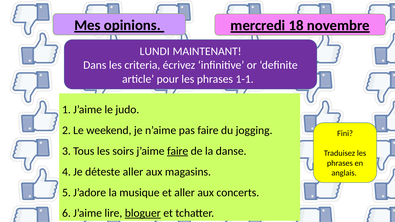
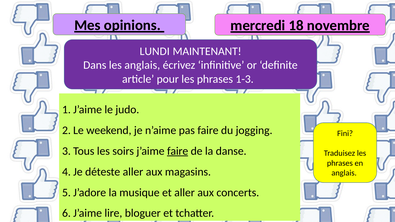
les criteria: criteria -> anglais
1-1: 1-1 -> 1-3
bloguer underline: present -> none
